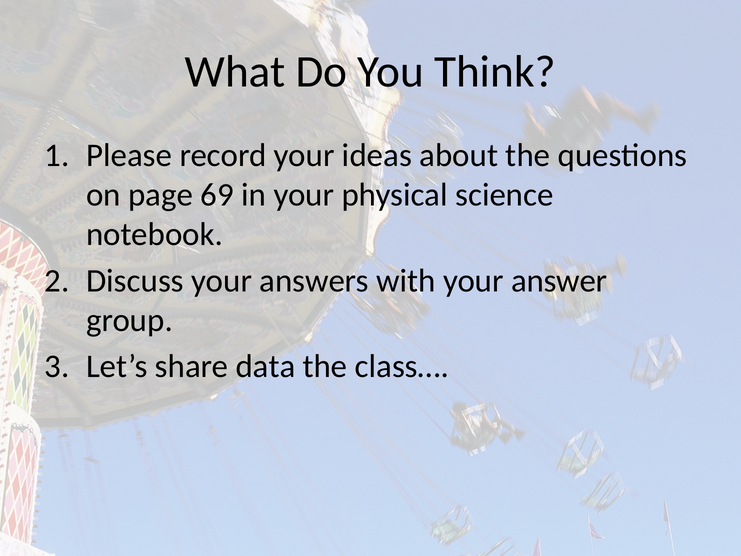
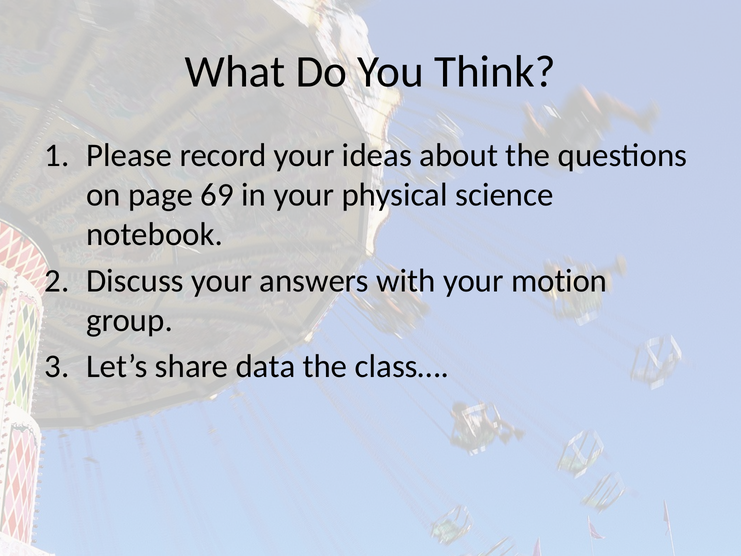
answer: answer -> motion
